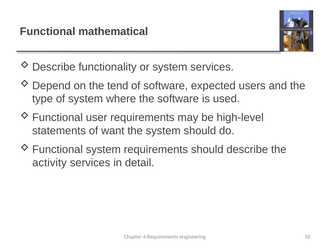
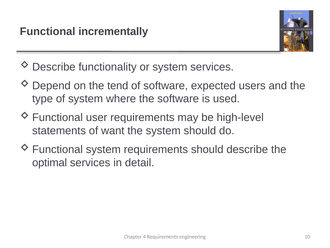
mathematical: mathematical -> incrementally
activity: activity -> optimal
